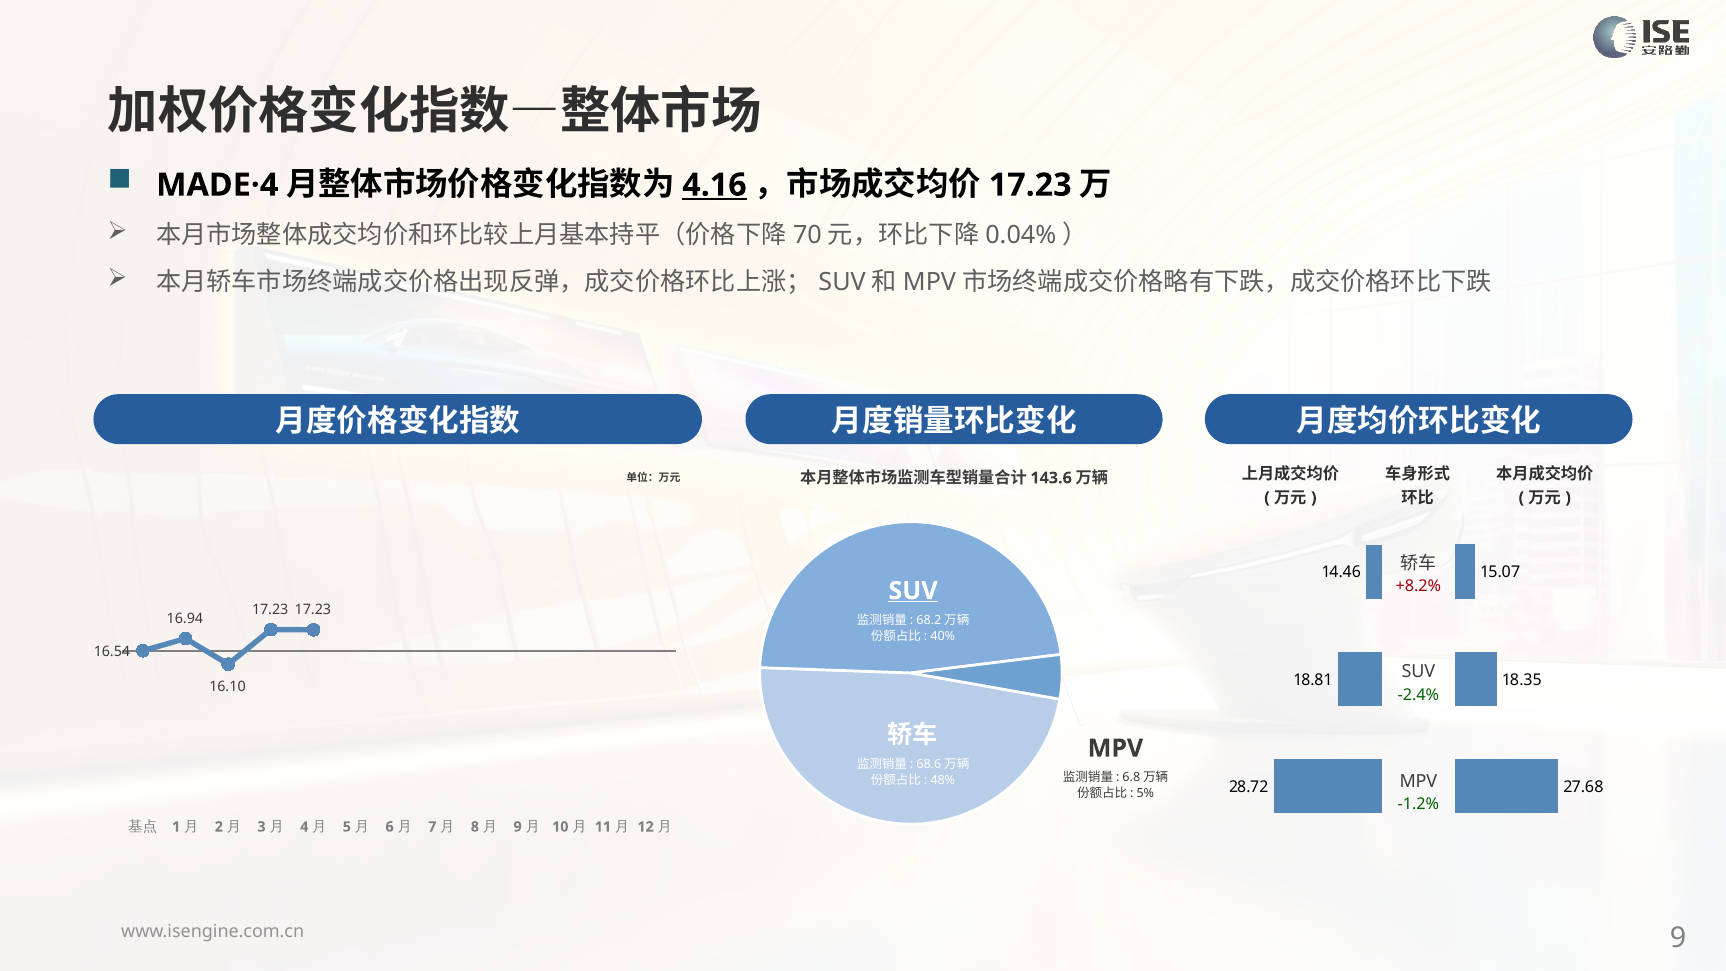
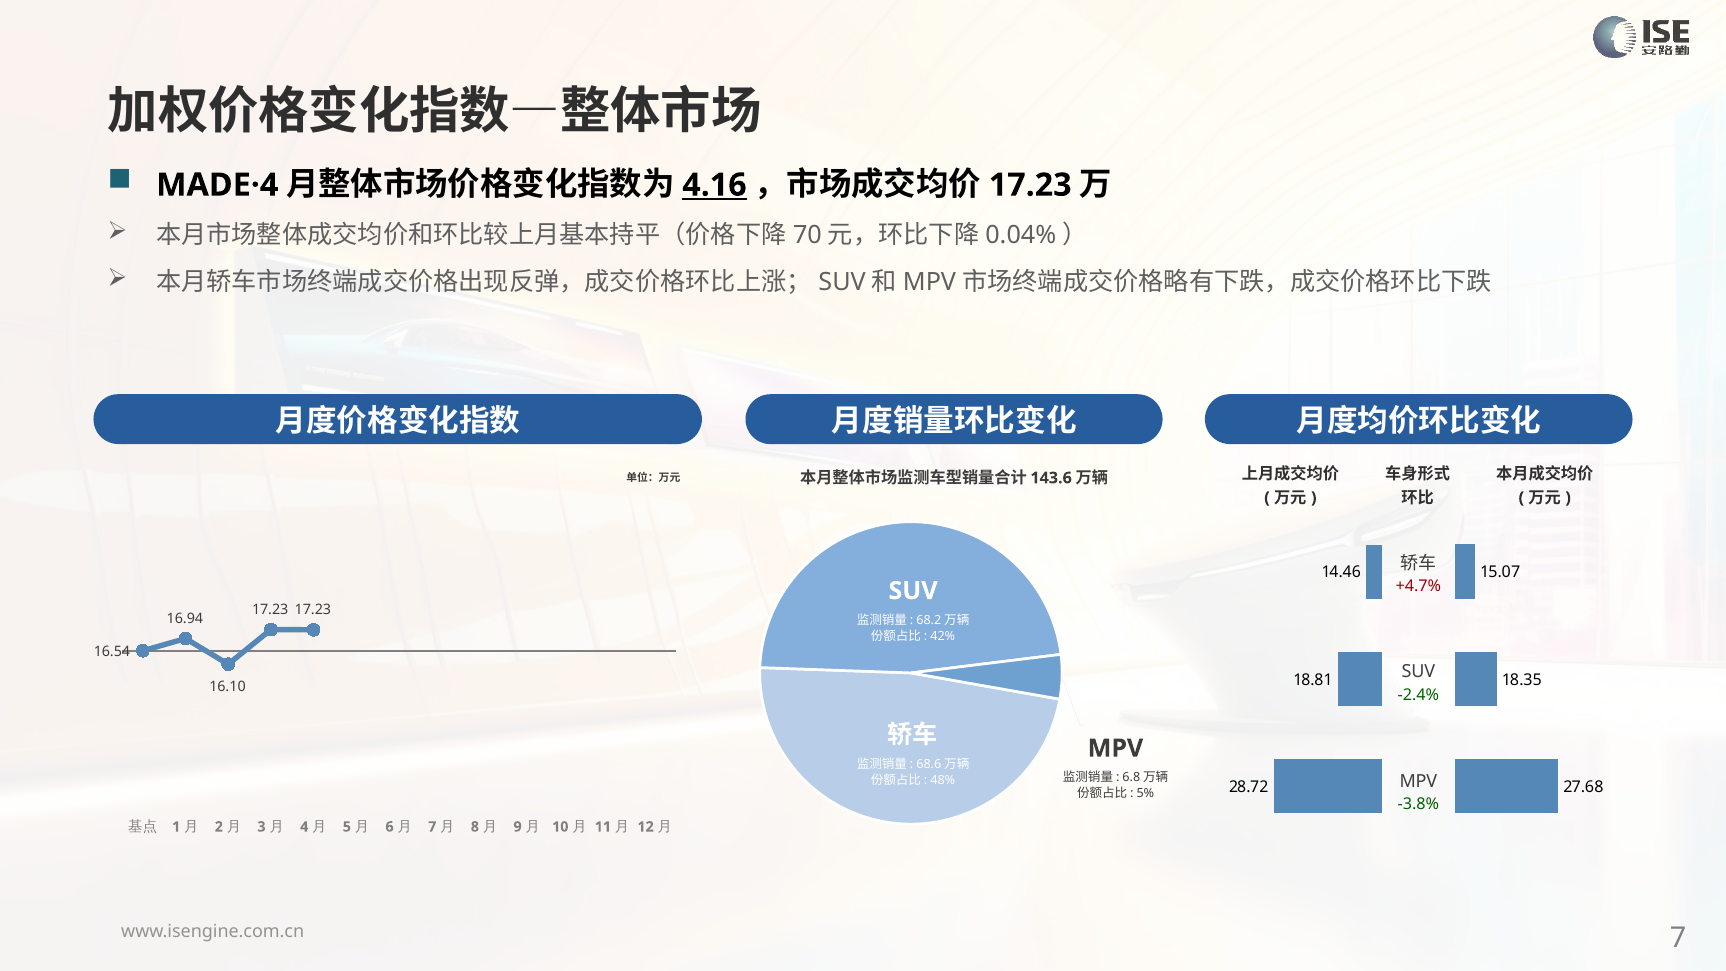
+8.2%: +8.2% -> +4.7%
SUV at (913, 591) underline: present -> none
40%: 40% -> 42%
-1.2%: -1.2% -> -3.8%
9 at (1678, 938): 9 -> 7
